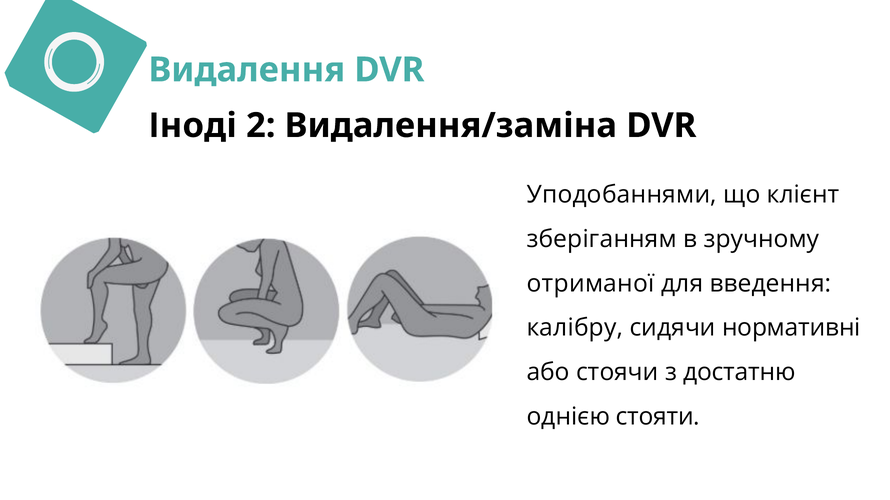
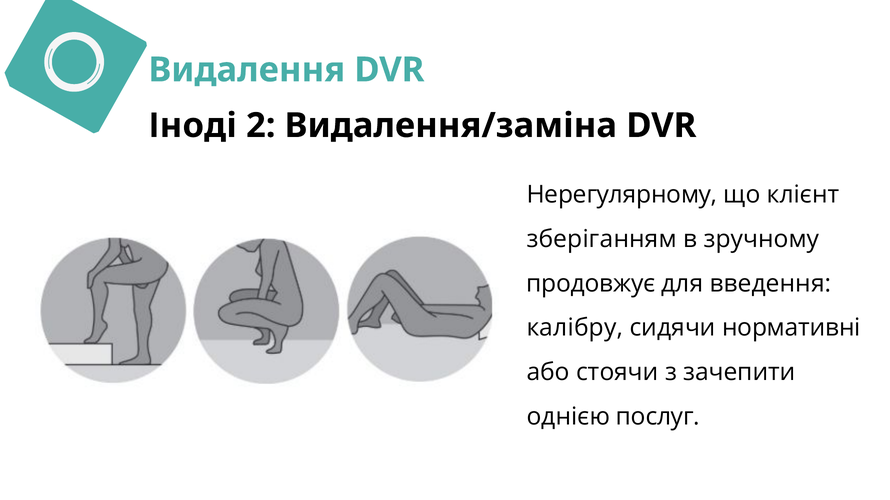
Уподобаннями: Уподобаннями -> Нерегулярному
отриманої: отриманої -> продовжує
достатню: достатню -> зачепити
стояти: стояти -> послуг
